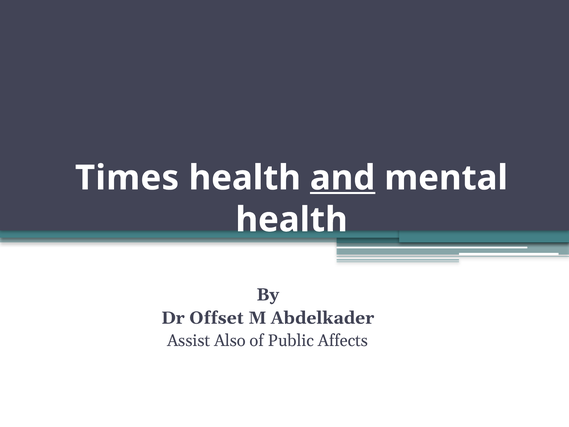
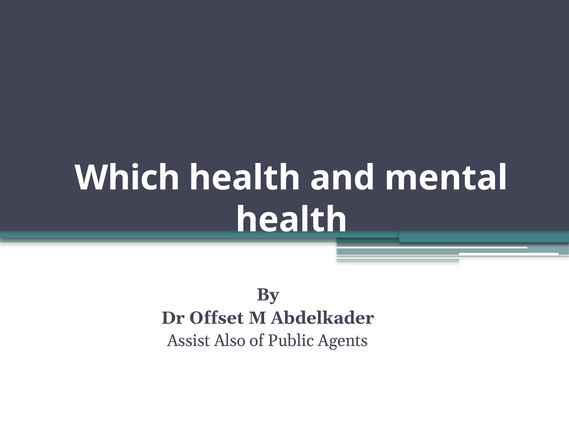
Times: Times -> Which
and underline: present -> none
Affects: Affects -> Agents
